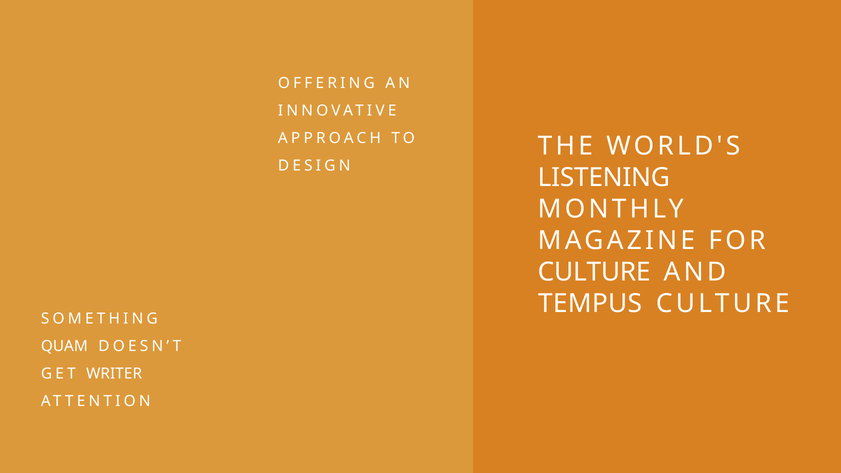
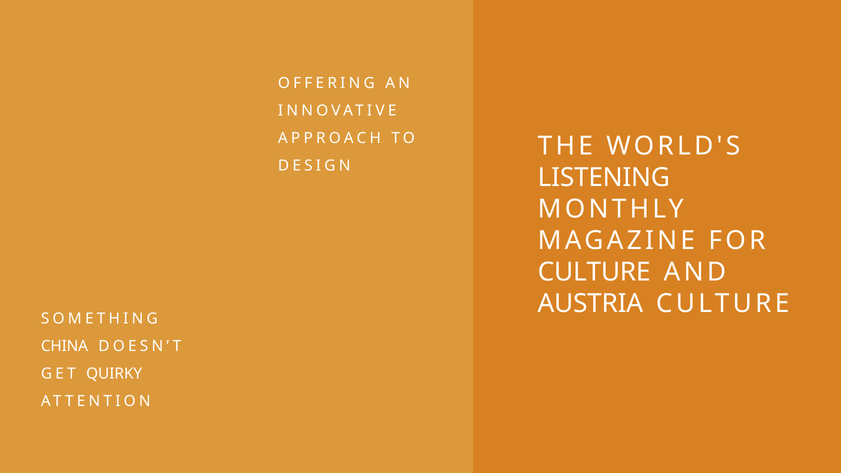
TEMPUS: TEMPUS -> AUSTRIA
QUAM: QUAM -> CHINA
WRITER: WRITER -> QUIRKY
